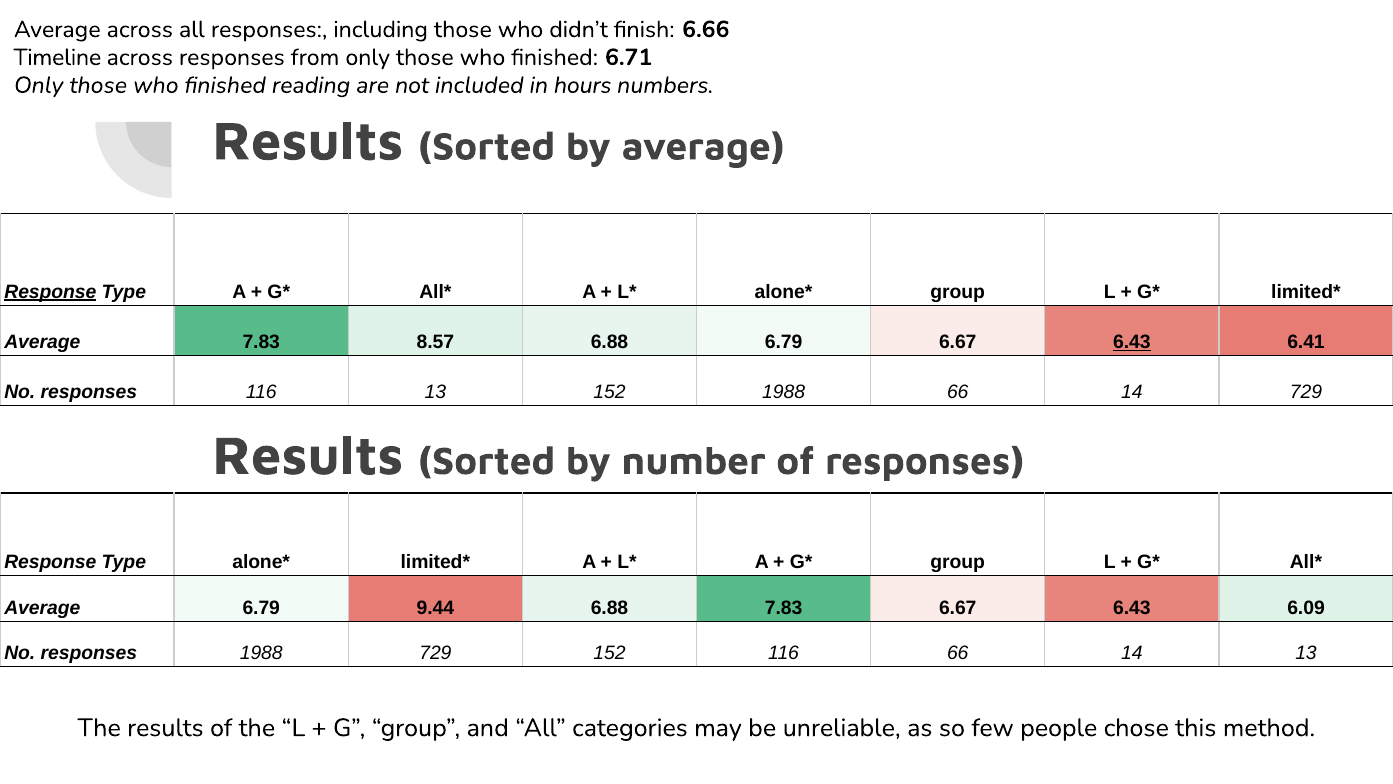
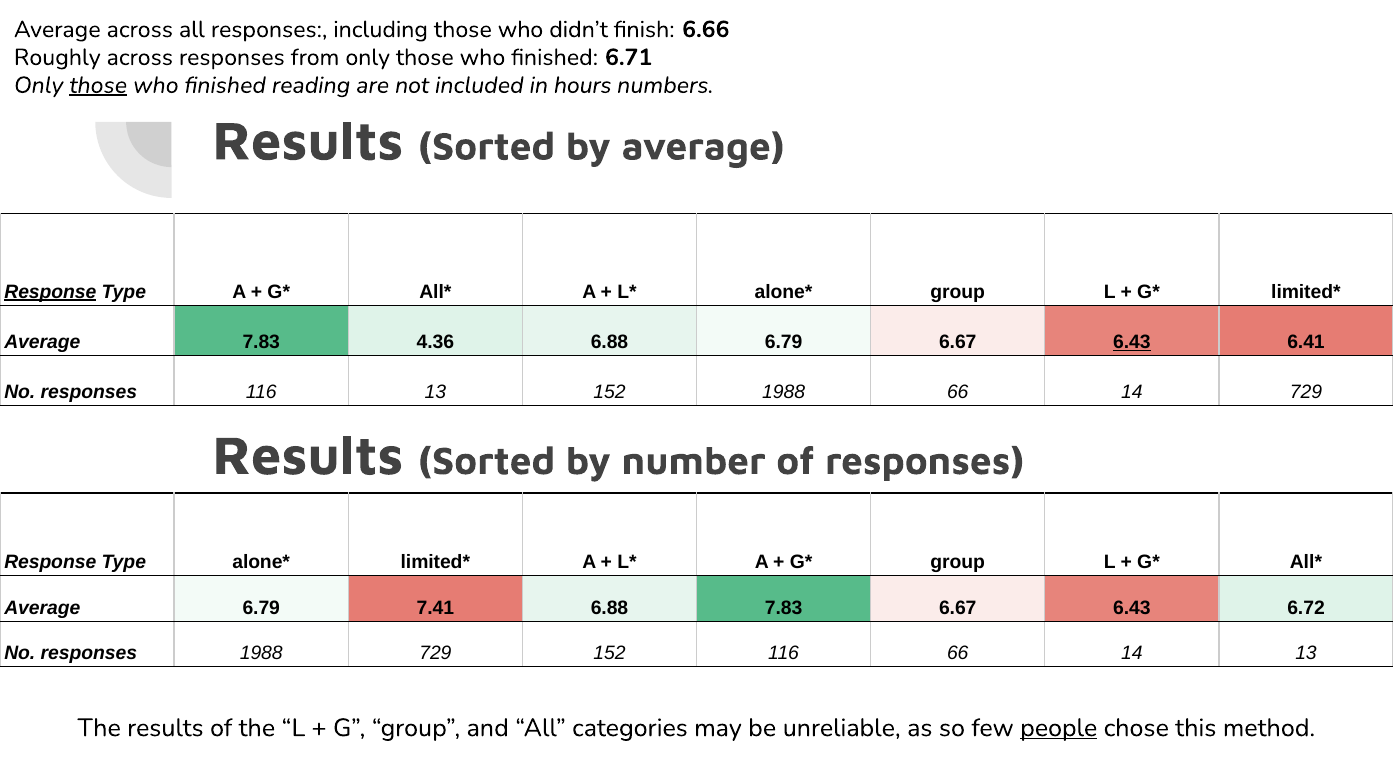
Timeline: Timeline -> Roughly
those at (98, 85) underline: none -> present
8.57: 8.57 -> 4.36
9.44: 9.44 -> 7.41
6.09: 6.09 -> 6.72
people underline: none -> present
